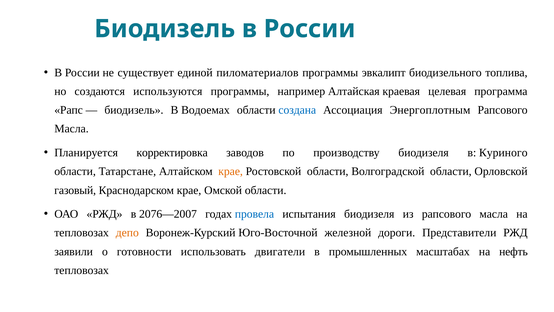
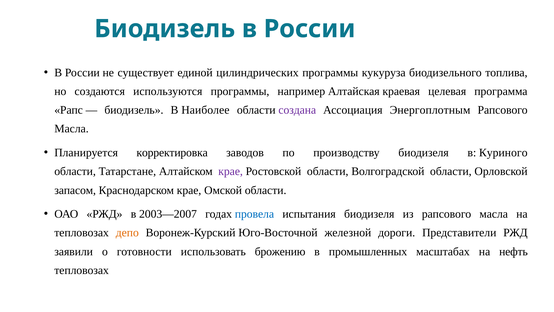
пиломатериалов: пиломатериалов -> цилиндрических
эвкалипт: эвкалипт -> кукуруза
Водоемах: Водоемах -> Наиболее
создана colour: blue -> purple
крае at (231, 171) colour: orange -> purple
газовый: газовый -> запасом
2076—2007: 2076—2007 -> 2003—2007
двигатели: двигатели -> брожению
